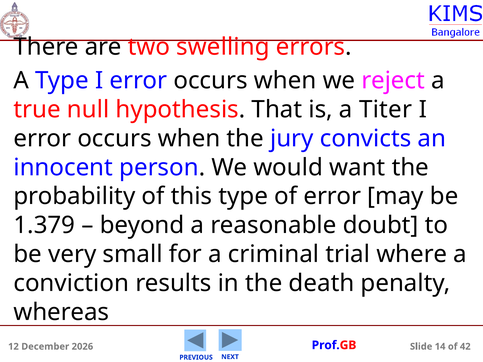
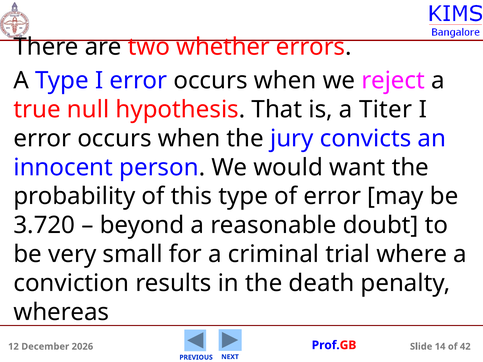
swelling: swelling -> whether
1.379: 1.379 -> 3.720
